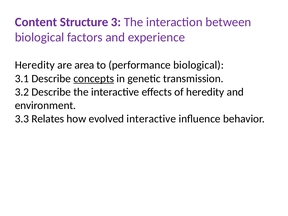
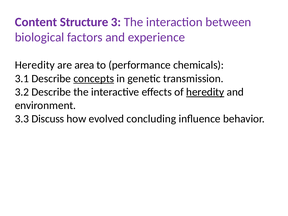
performance biological: biological -> chemicals
heredity at (205, 92) underline: none -> present
Relates: Relates -> Discuss
evolved interactive: interactive -> concluding
